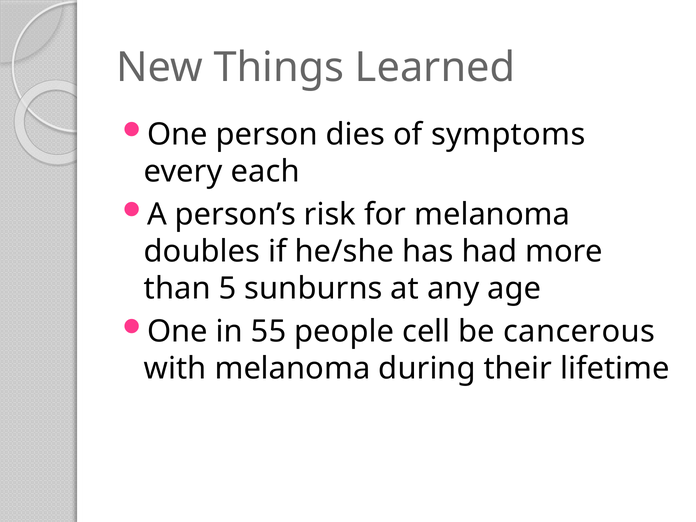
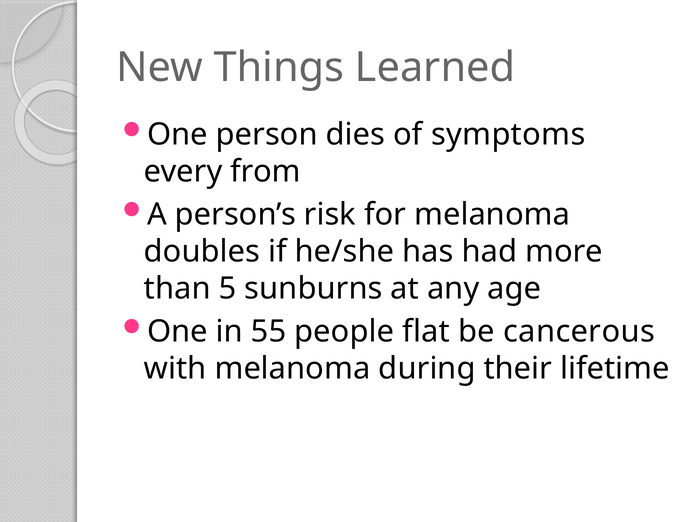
each: each -> from
cell: cell -> flat
